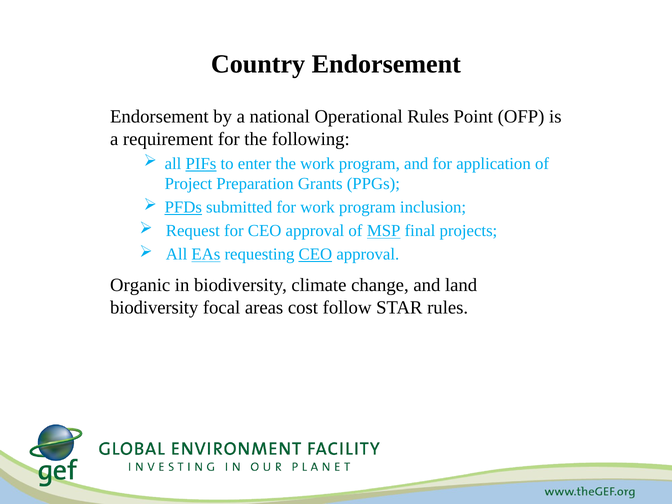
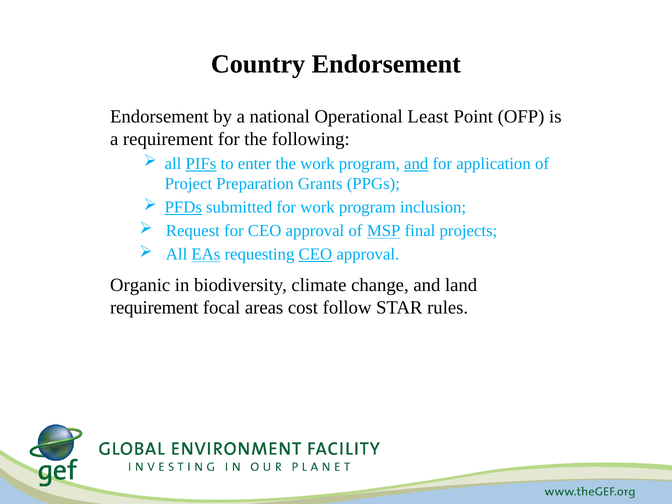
Operational Rules: Rules -> Least
and at (416, 164) underline: none -> present
biodiversity at (154, 307): biodiversity -> requirement
